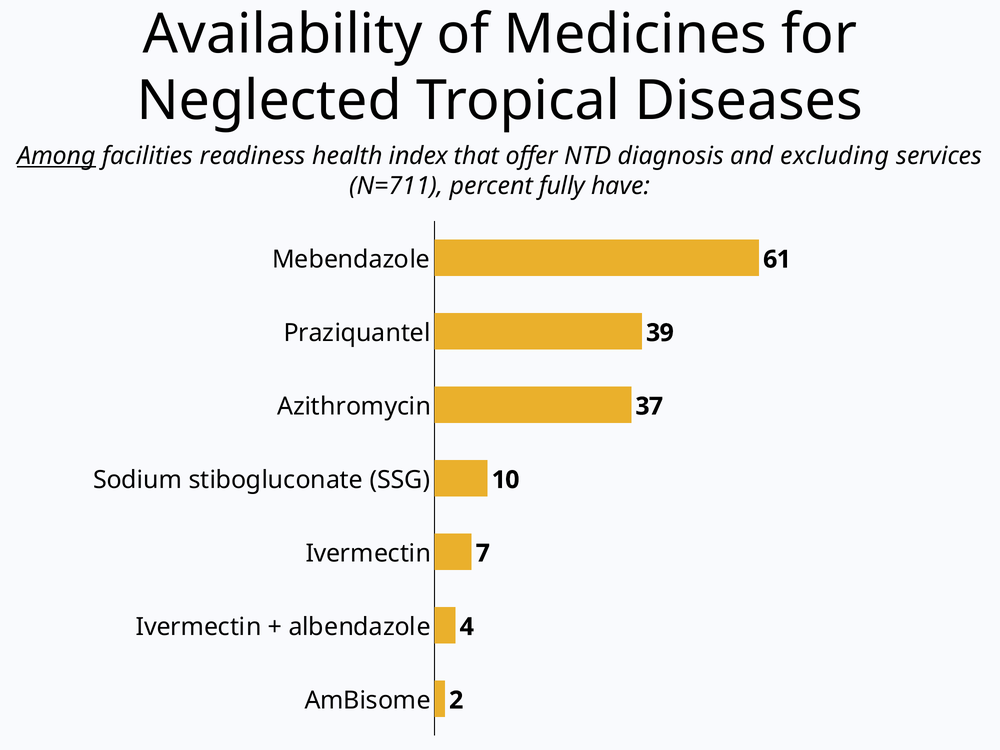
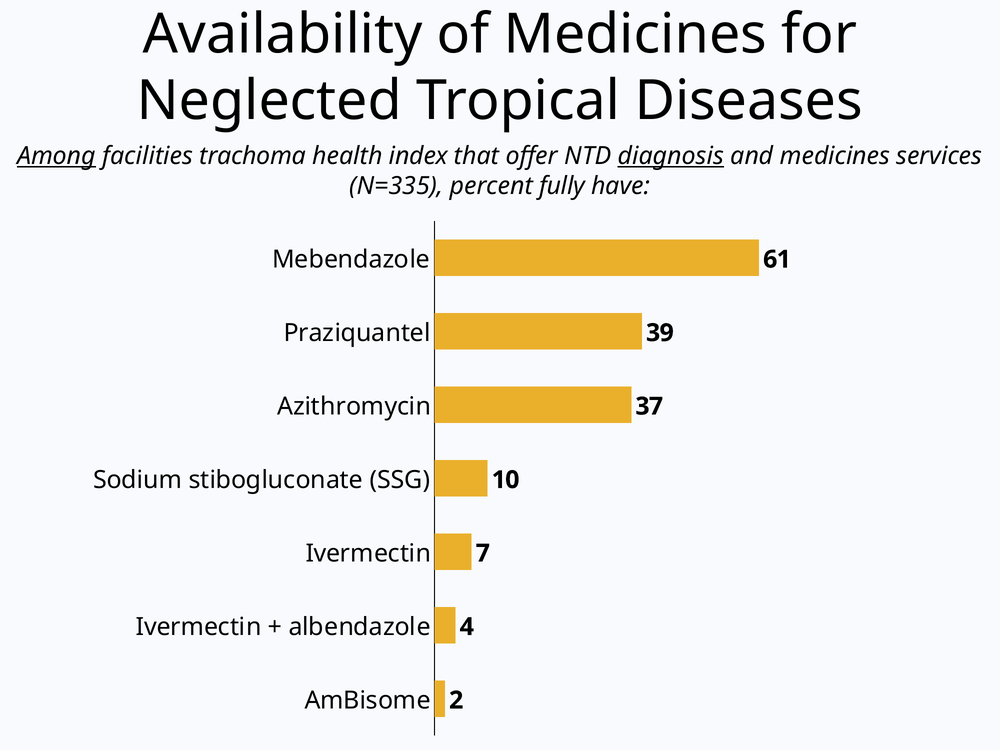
readiness: readiness -> trachoma
diagnosis underline: none -> present
and excluding: excluding -> medicines
N=711: N=711 -> N=335
